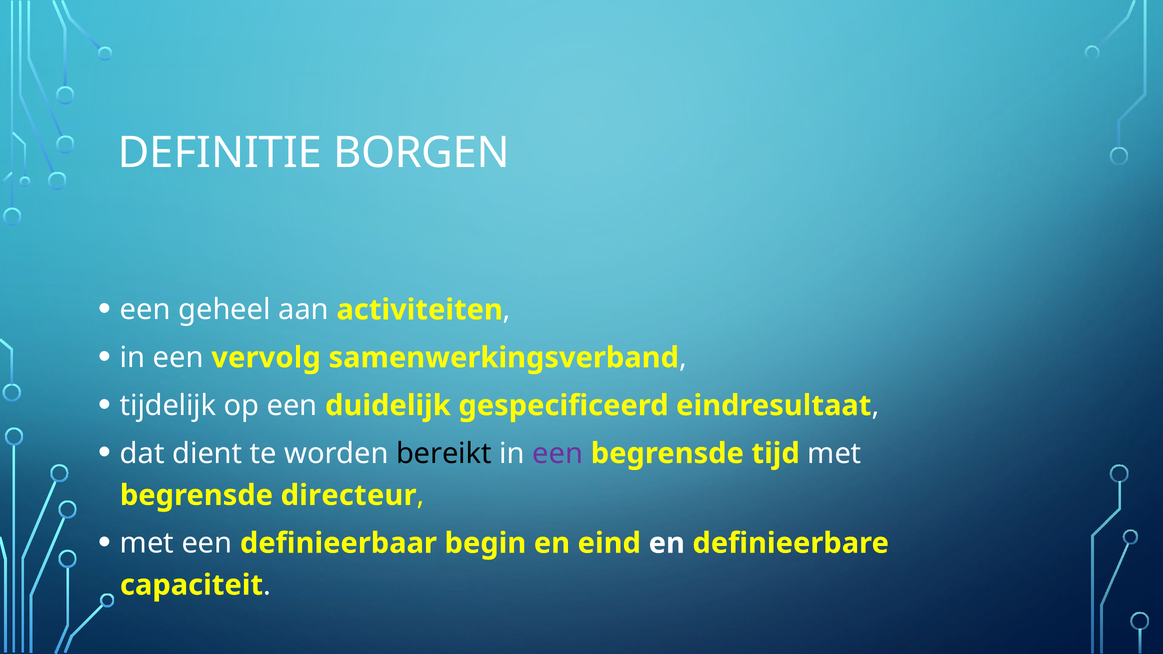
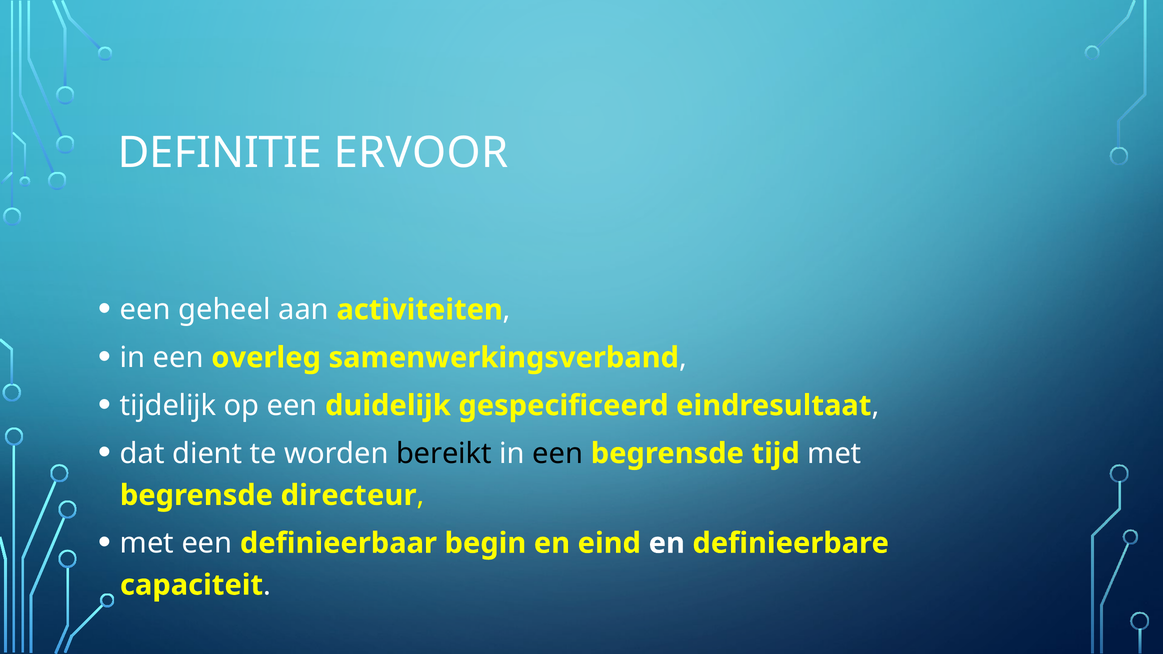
BORGEN: BORGEN -> ERVOOR
vervolg: vervolg -> overleg
een at (558, 454) colour: purple -> black
